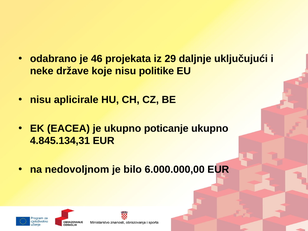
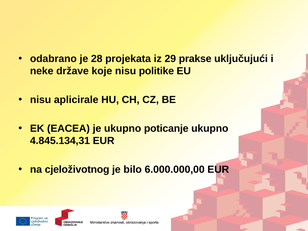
46: 46 -> 28
daljnje: daljnje -> prakse
nedovoljnom: nedovoljnom -> cjeloživotnog
